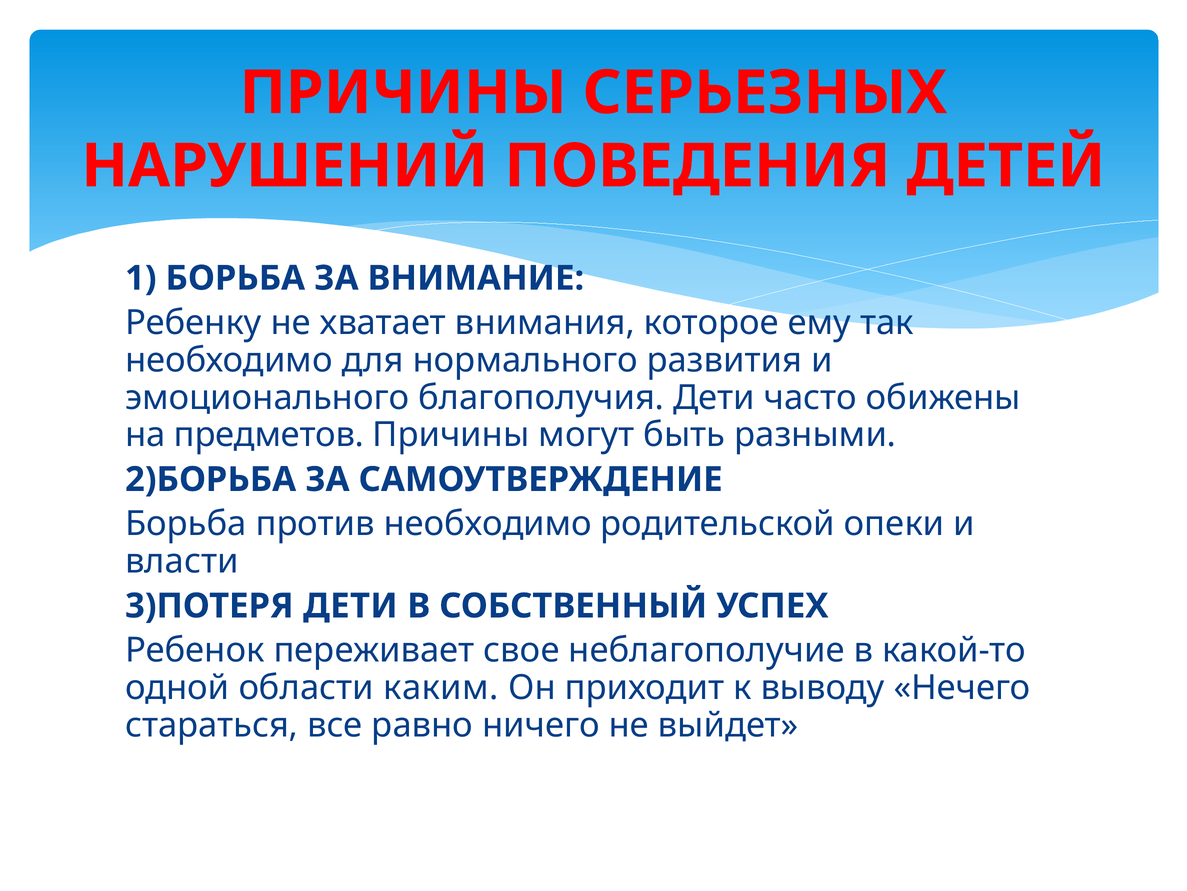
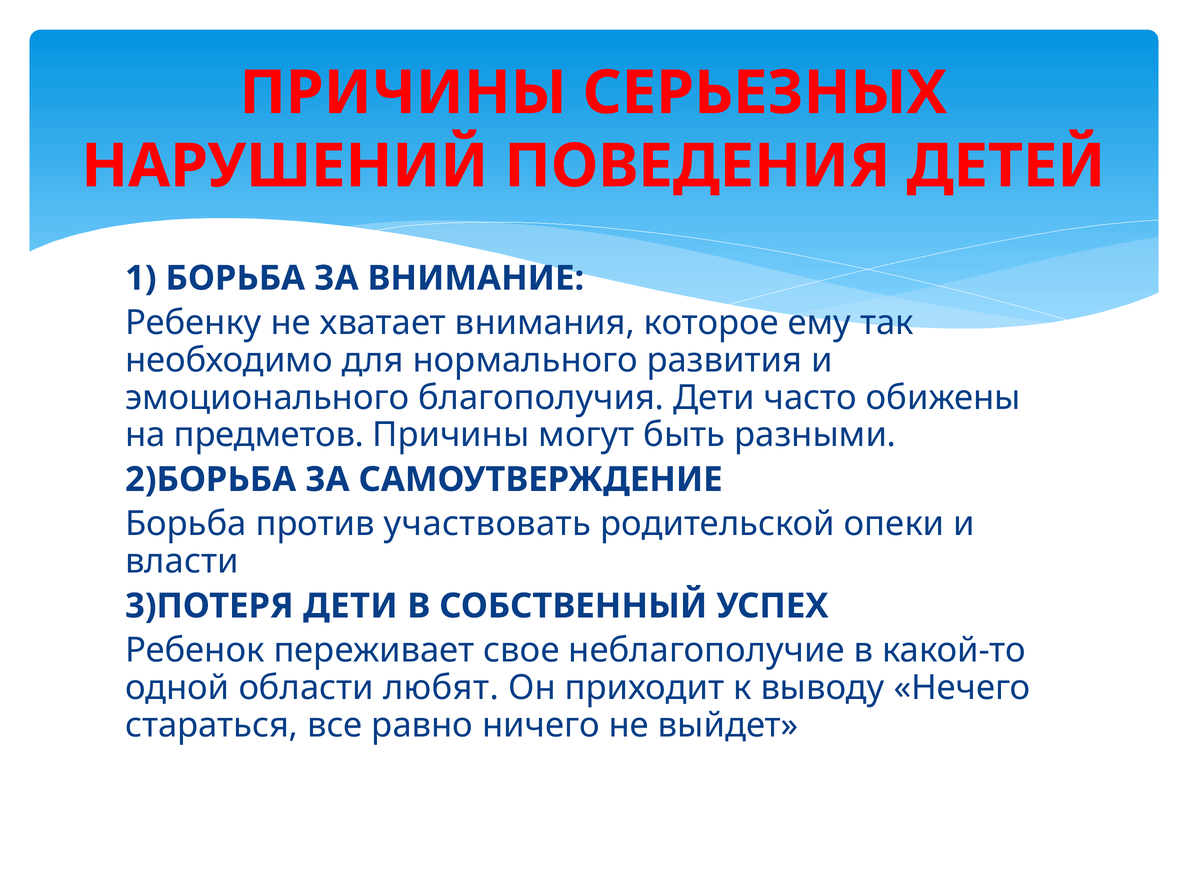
против необходимо: необходимо -> участвовать
каким: каким -> любят
